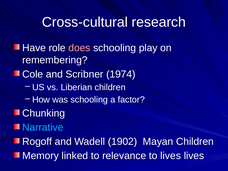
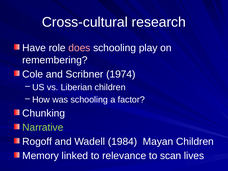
Narrative colour: light blue -> light green
1902: 1902 -> 1984
to lives: lives -> scan
